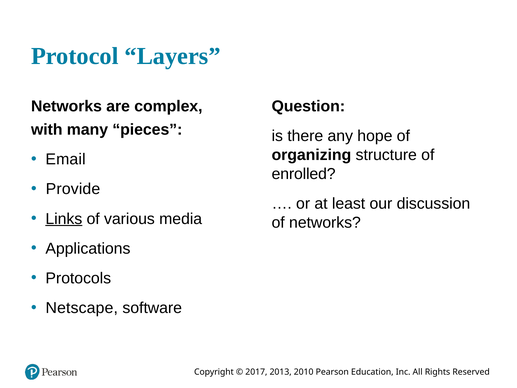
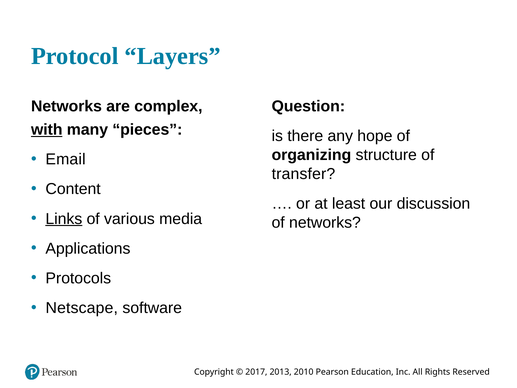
with underline: none -> present
enrolled: enrolled -> transfer
Provide: Provide -> Content
